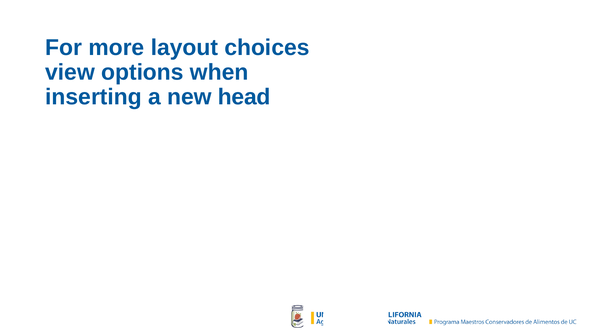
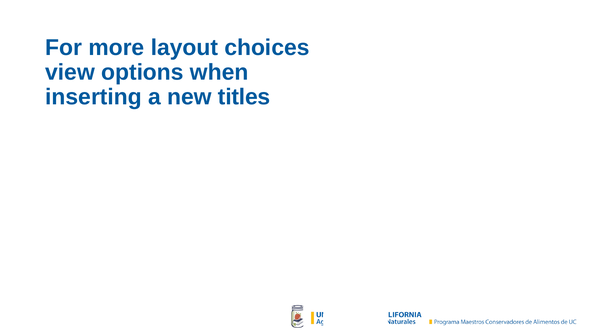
head: head -> titles
